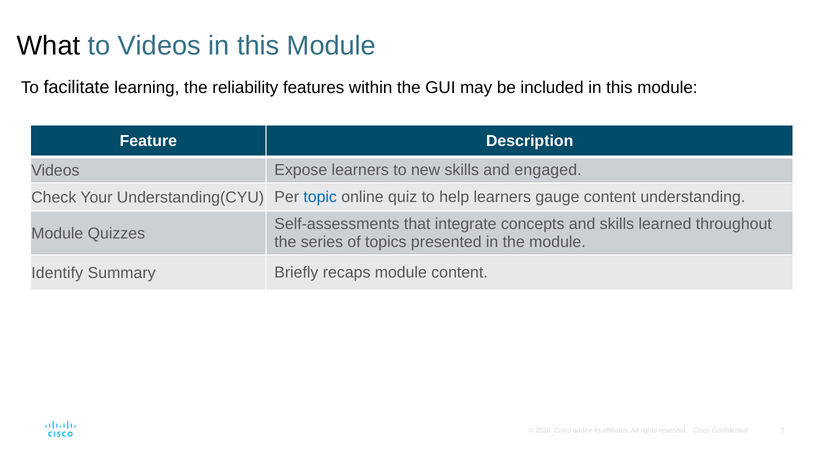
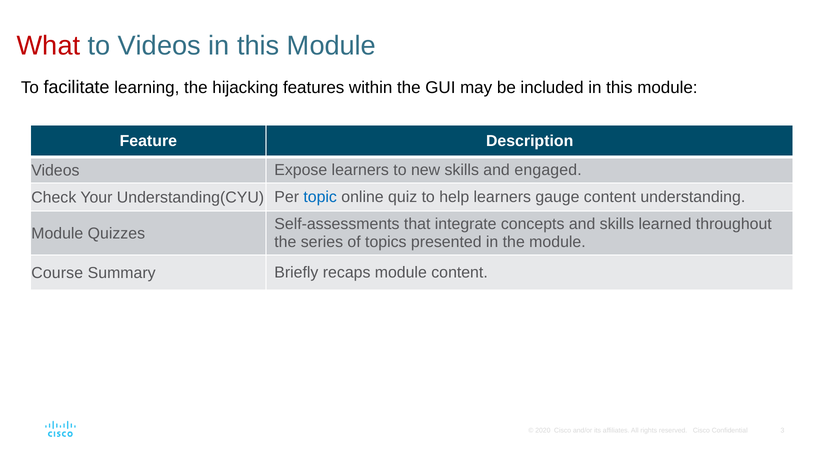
What colour: black -> red
reliability: reliability -> hijacking
Identify: Identify -> Course
